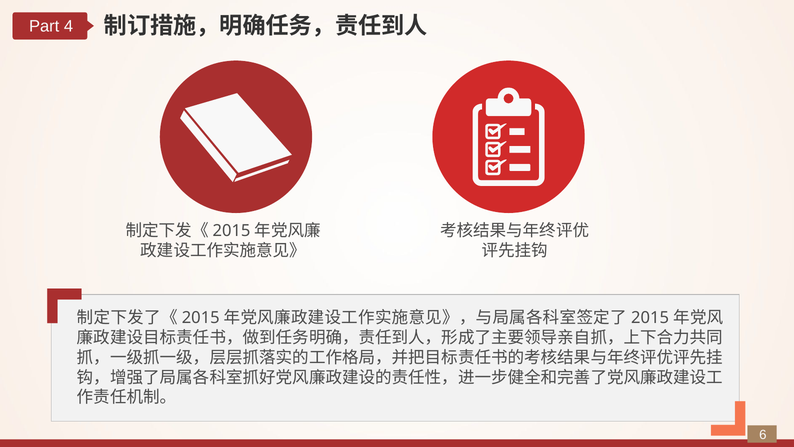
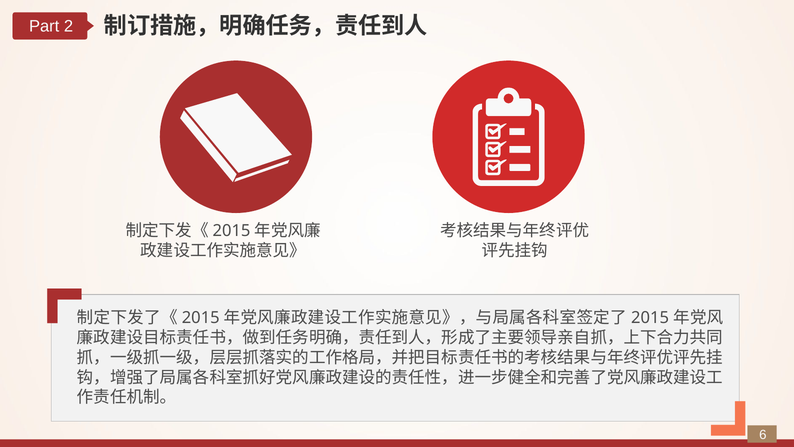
4: 4 -> 2
